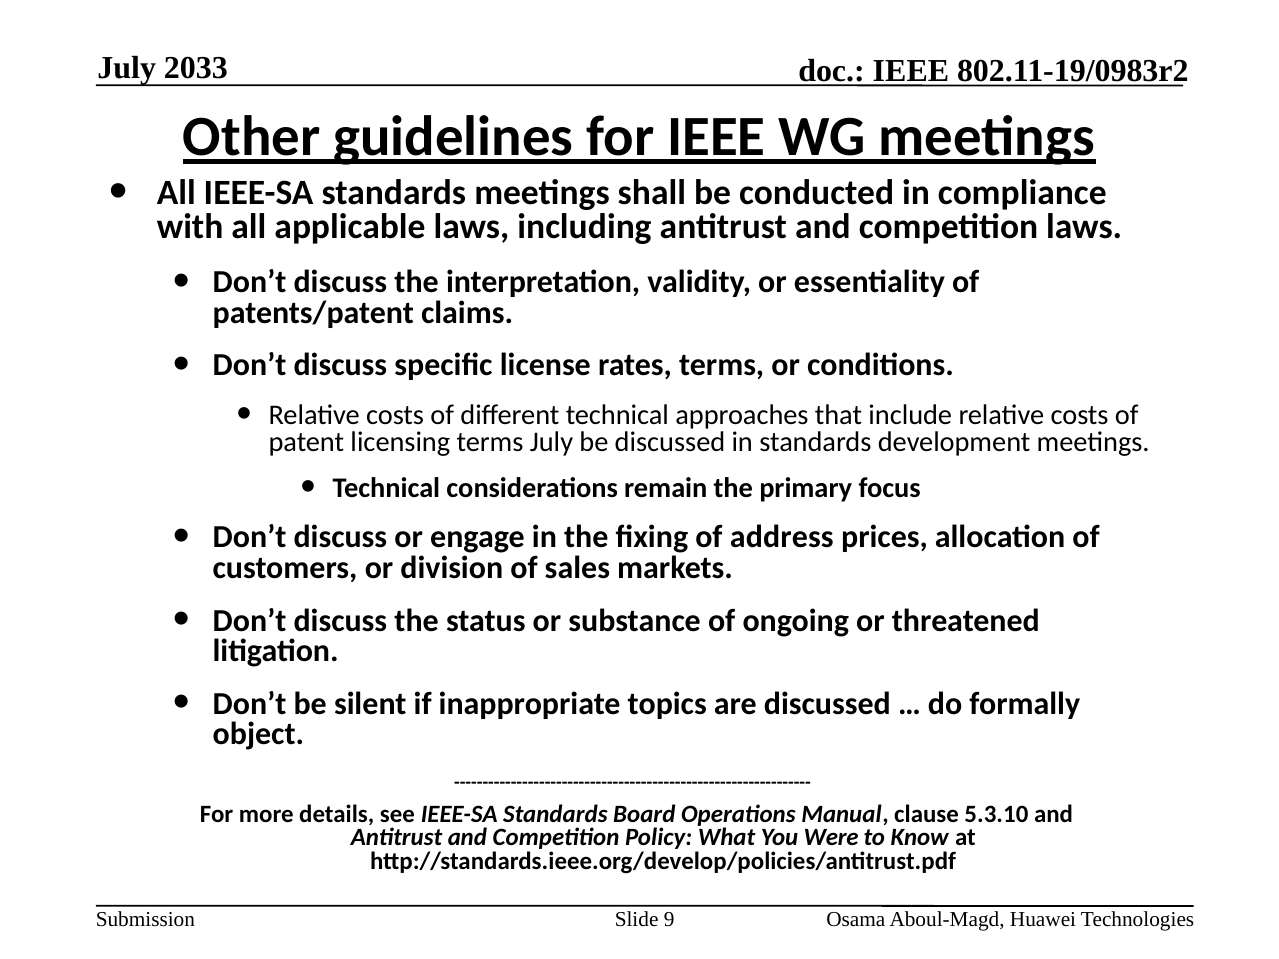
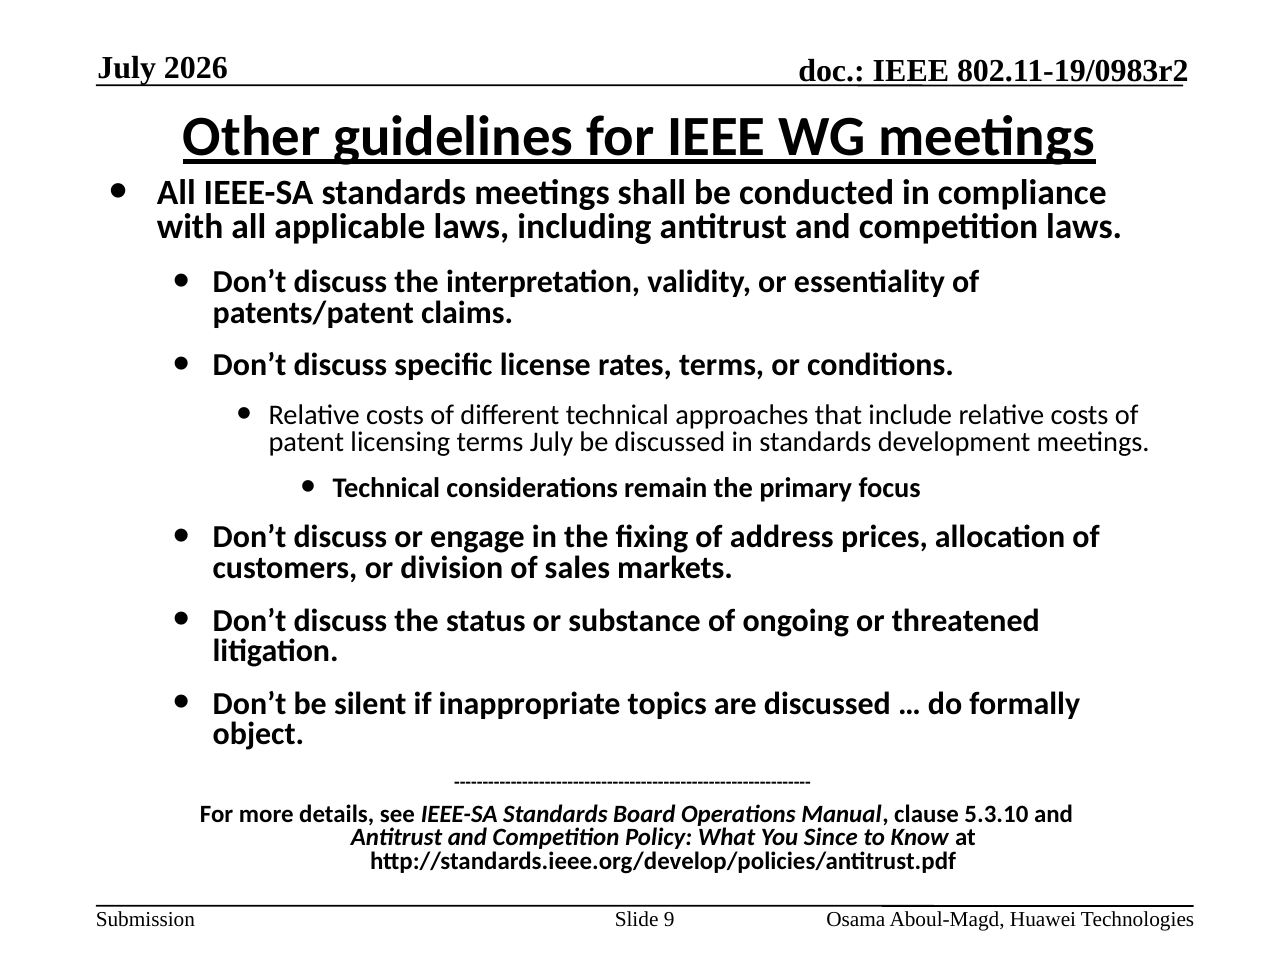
2033: 2033 -> 2026
Were: Were -> Since
